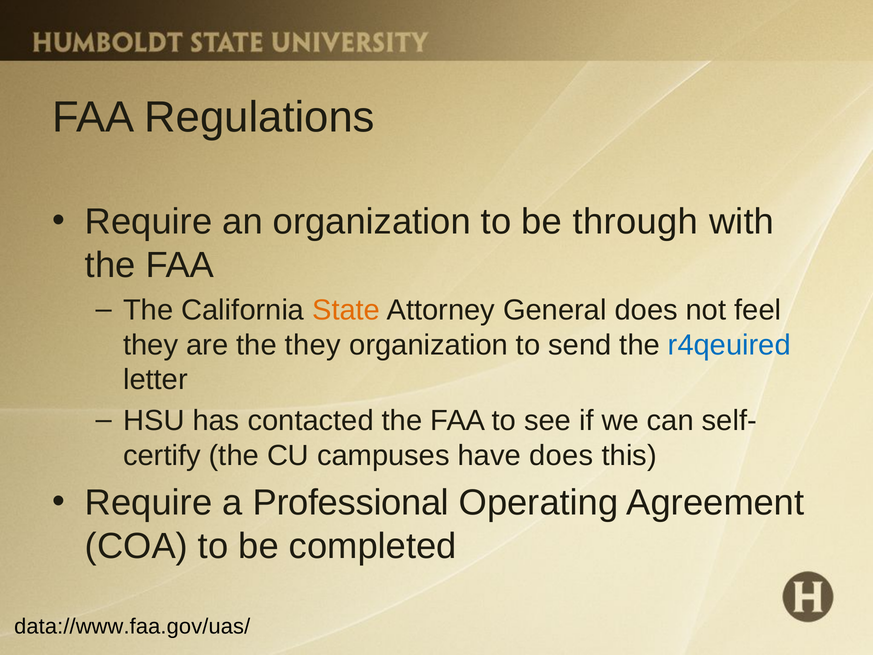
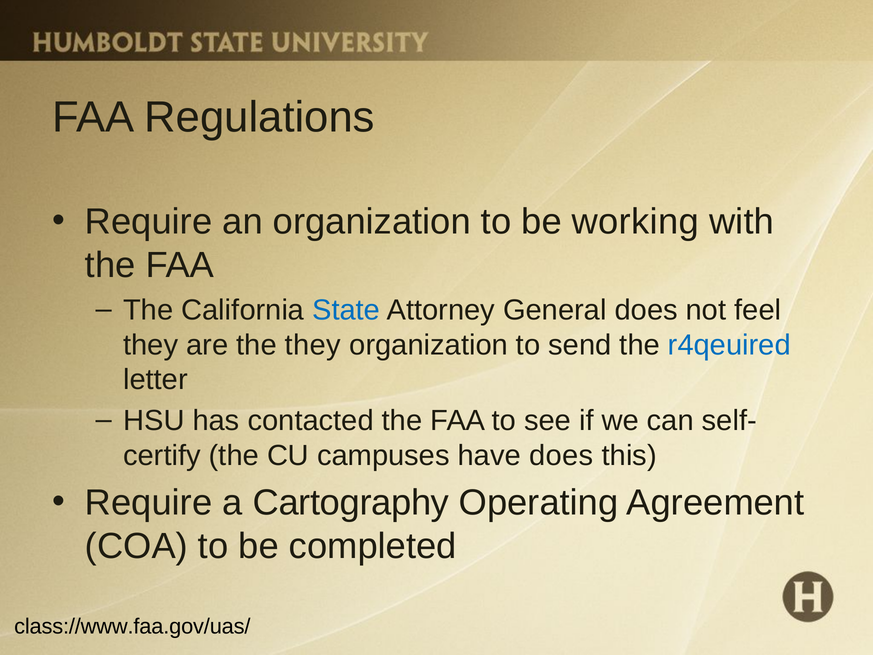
through: through -> working
State colour: orange -> blue
Professional: Professional -> Cartography
data://www.faa.gov/uas/: data://www.faa.gov/uas/ -> class://www.faa.gov/uas/
